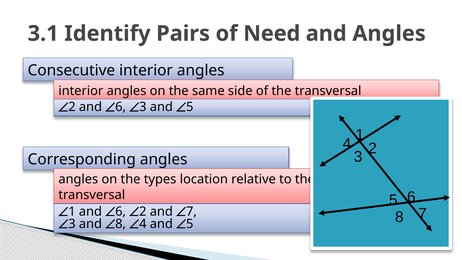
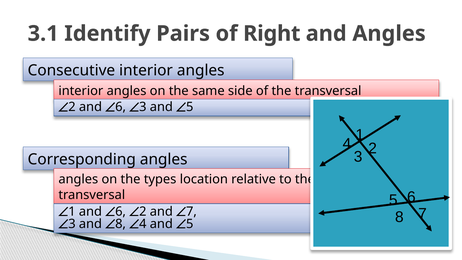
Need: Need -> Right
